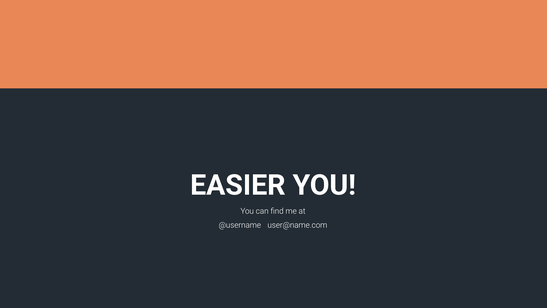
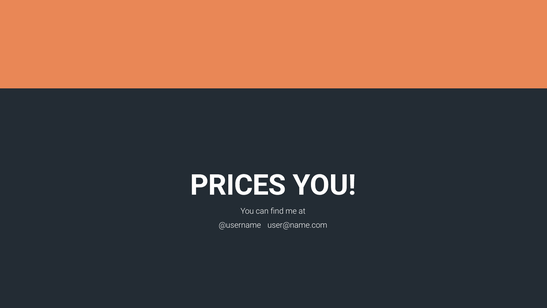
EASIER: EASIER -> PRICES
